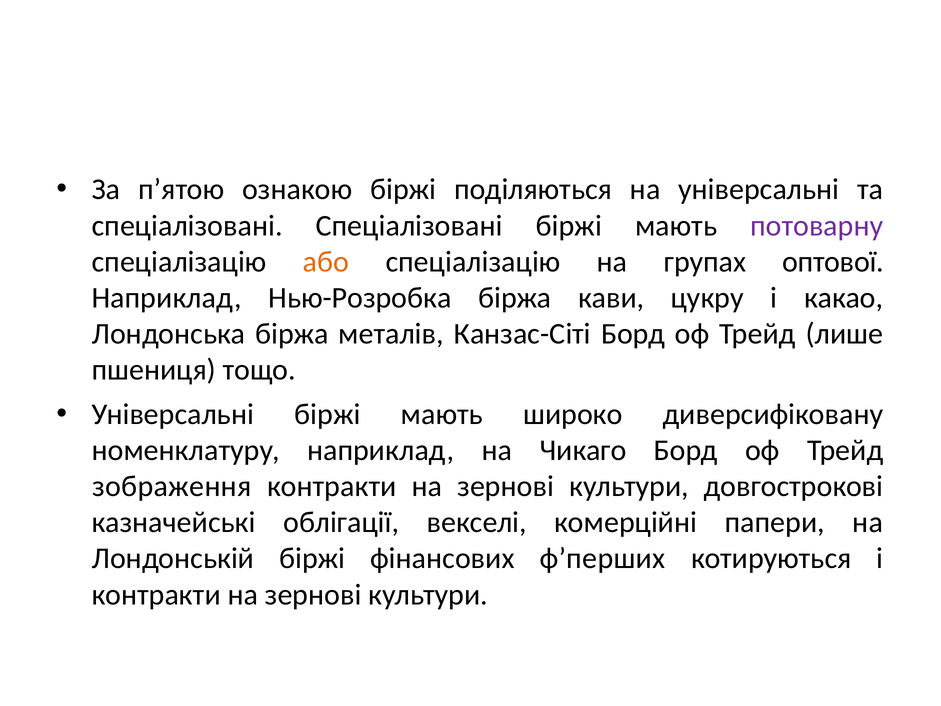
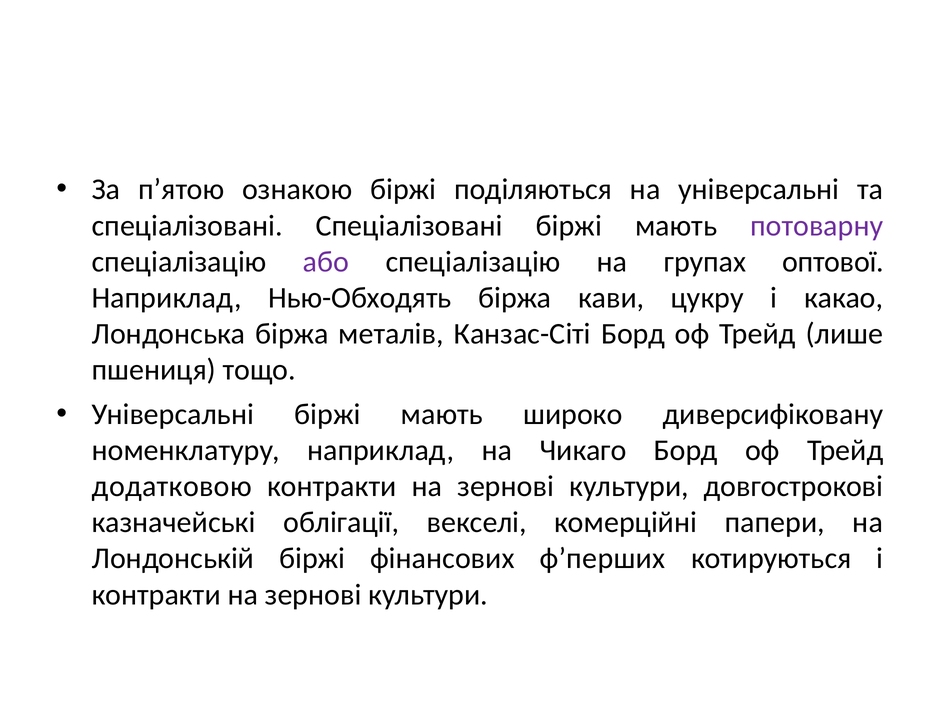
або colour: orange -> purple
Нью-Розробка: Нью-Розробка -> Нью-Обходять
зображення: зображення -> додатковою
